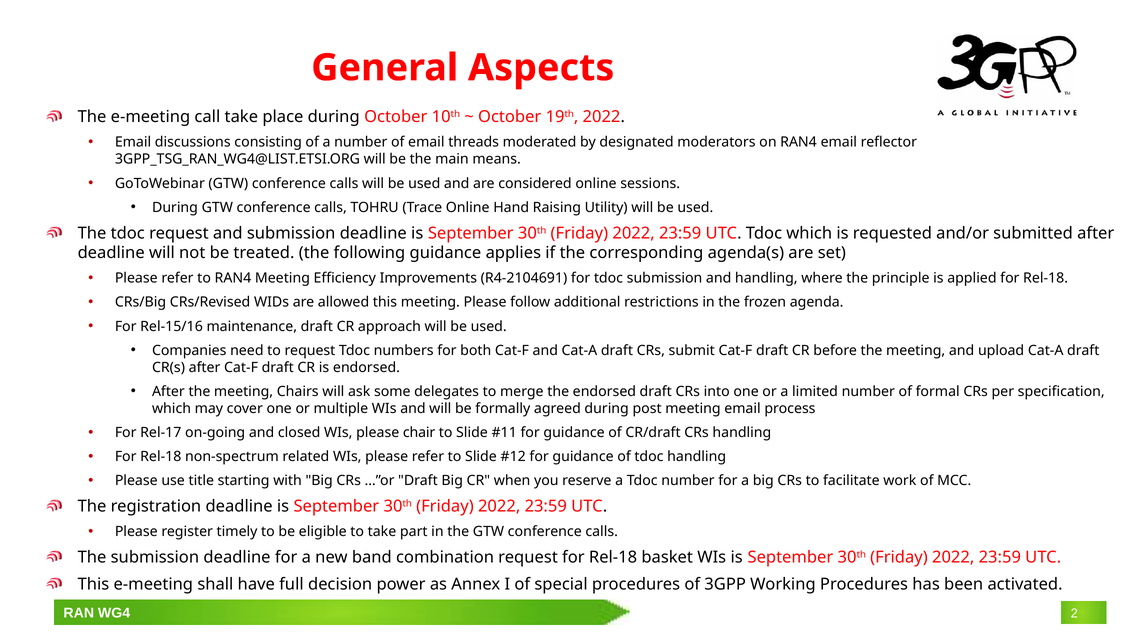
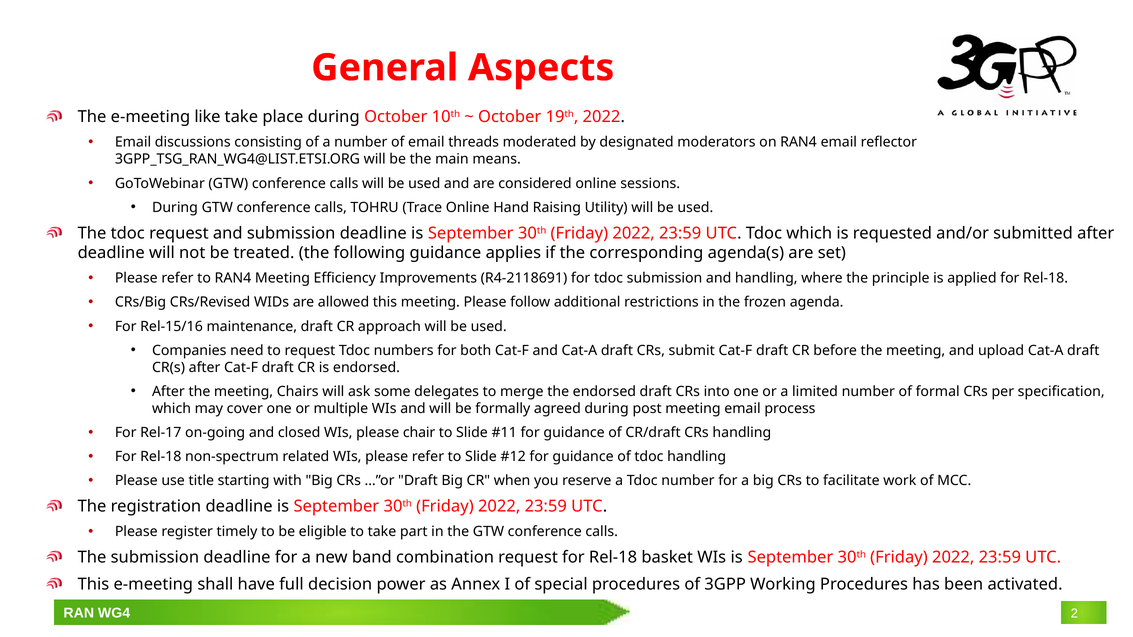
call: call -> like
R4-2104691: R4-2104691 -> R4-2118691
